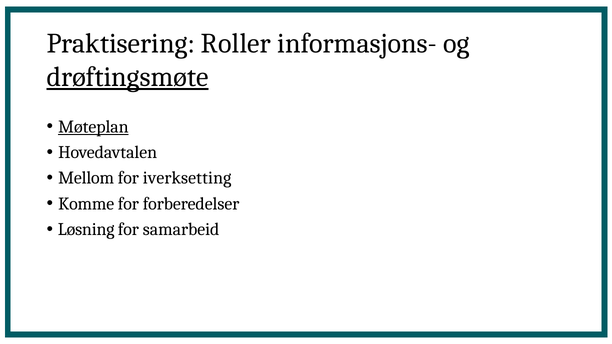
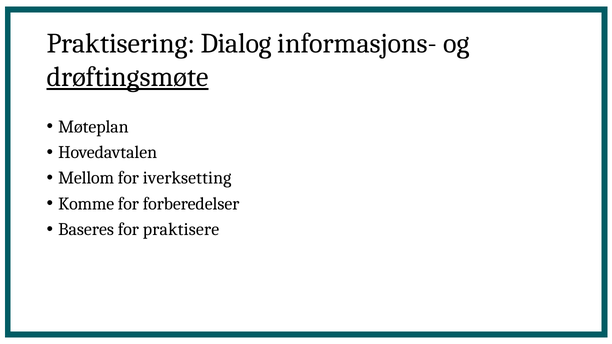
Roller: Roller -> Dialog
Møteplan underline: present -> none
Løsning: Løsning -> Baseres
samarbeid: samarbeid -> praktisere
